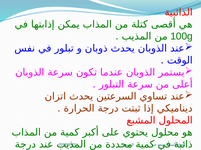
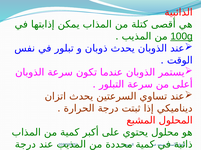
100g underline: none -> present
